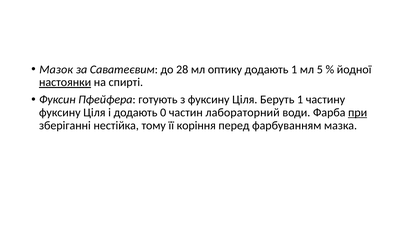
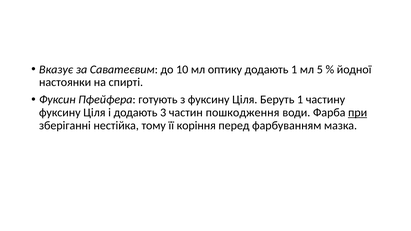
Мазок: Мазок -> Вказує
28: 28 -> 10
настоянки underline: present -> none
0: 0 -> 3
лабораторний: лабораторний -> пошкодження
